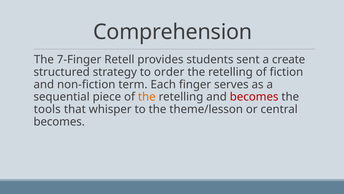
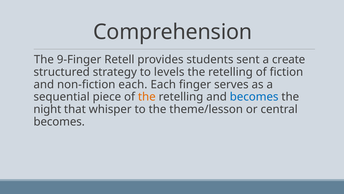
7-Finger: 7-Finger -> 9-Finger
order: order -> levels
non-fiction term: term -> each
becomes at (254, 97) colour: red -> blue
tools: tools -> night
